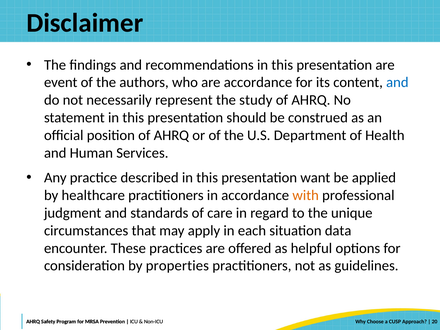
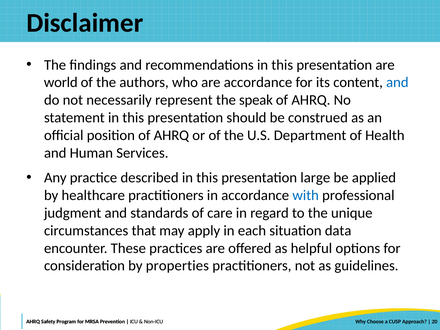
event: event -> world
study: study -> speak
want: want -> large
with colour: orange -> blue
